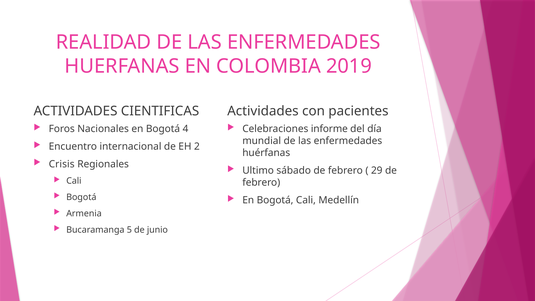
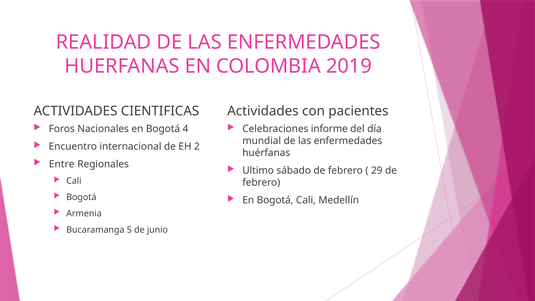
Crisis: Crisis -> Entre
